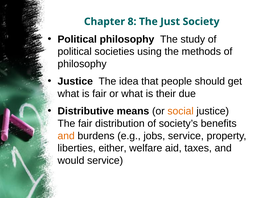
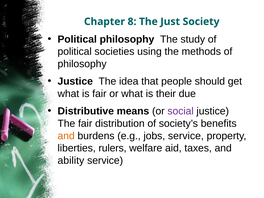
social colour: orange -> purple
either: either -> rulers
would: would -> ability
